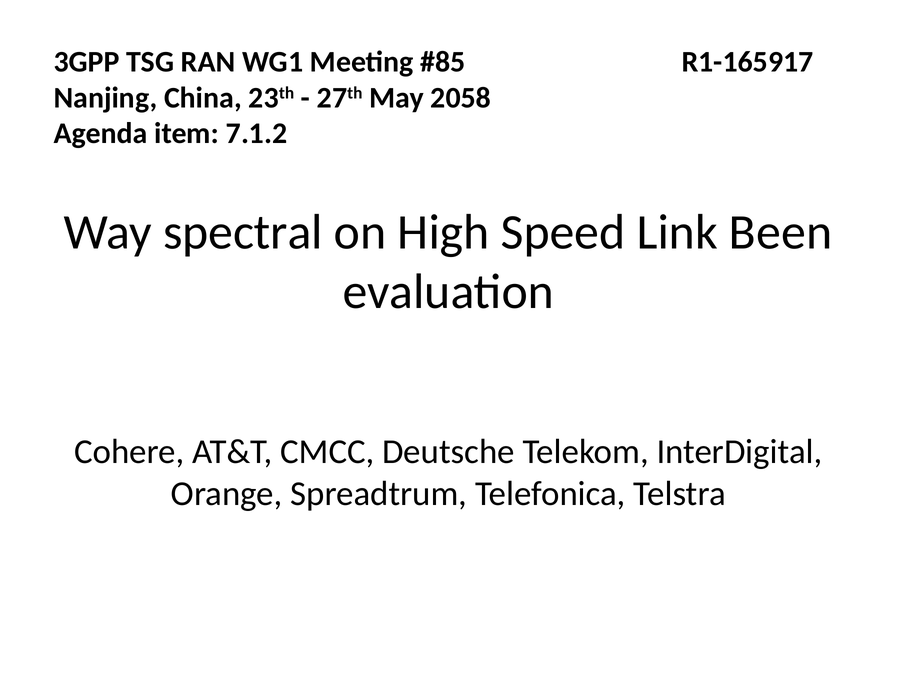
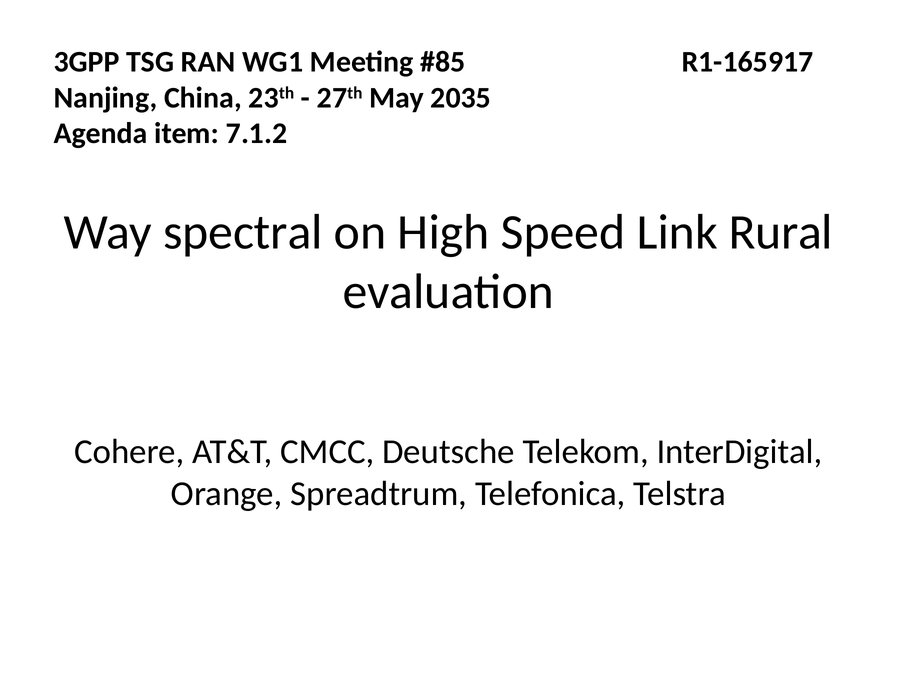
2058: 2058 -> 2035
Been: Been -> Rural
